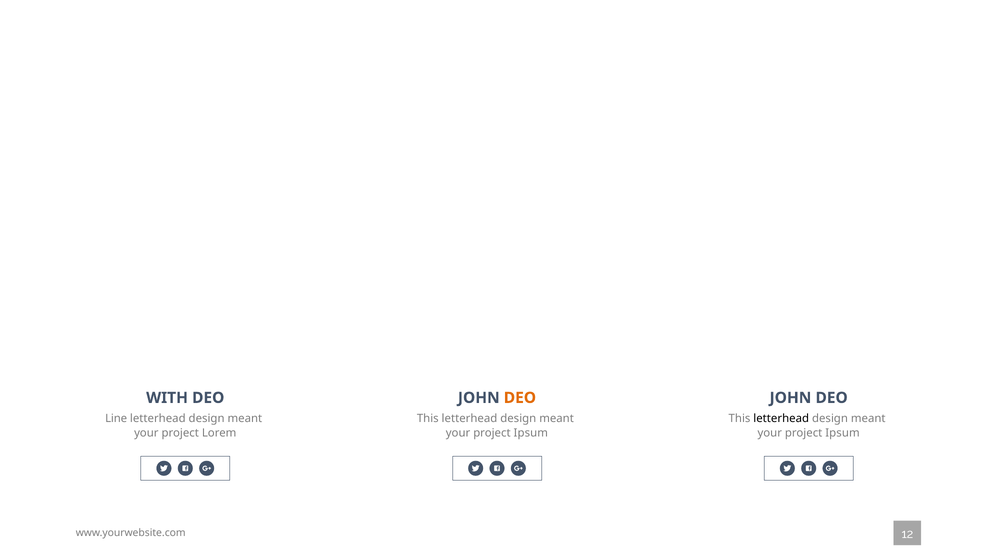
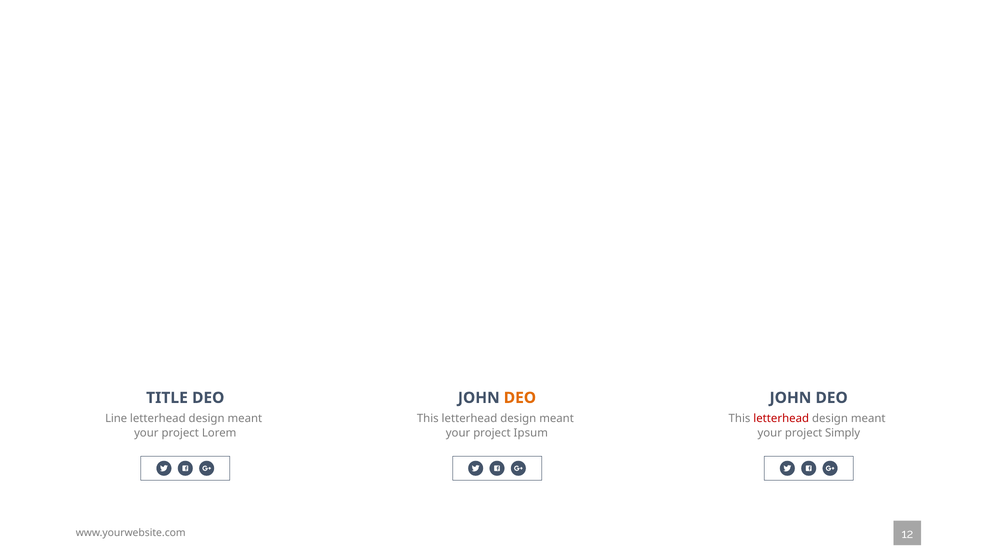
WITH: WITH -> TITLE
letterhead at (781, 419) colour: black -> red
Ipsum at (842, 433): Ipsum -> Simply
